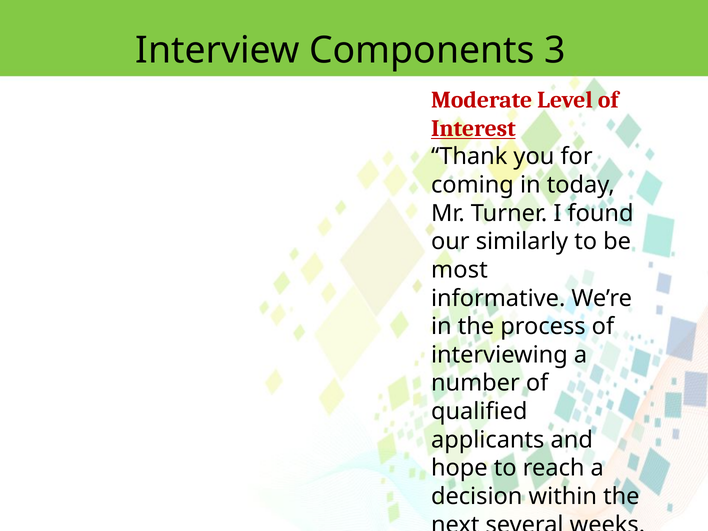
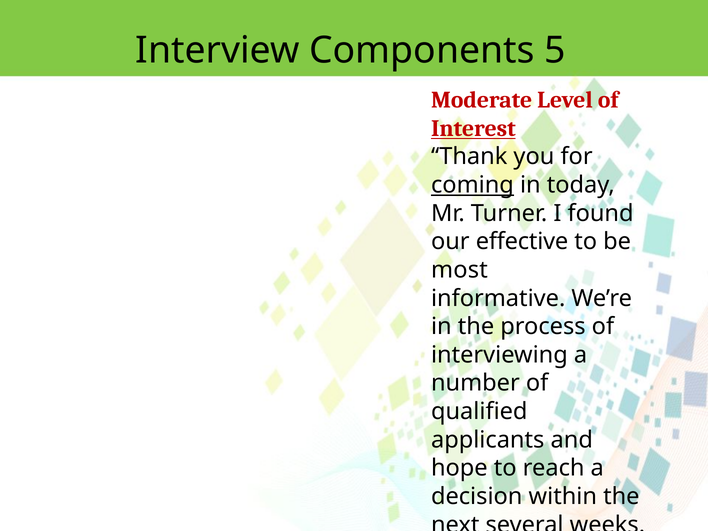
3: 3 -> 5
coming underline: none -> present
similarly: similarly -> effective
